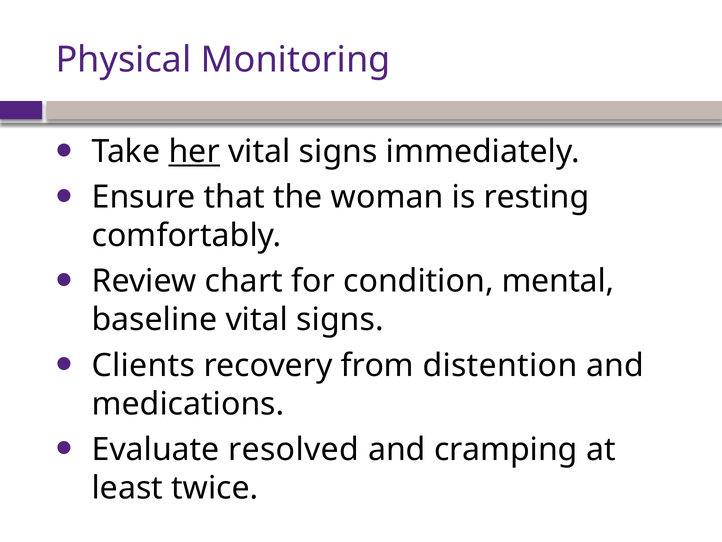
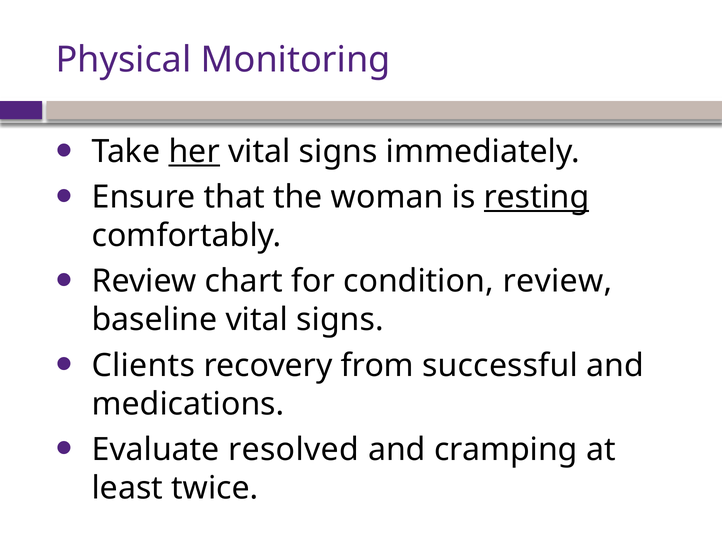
resting underline: none -> present
condition mental: mental -> review
distention: distention -> successful
